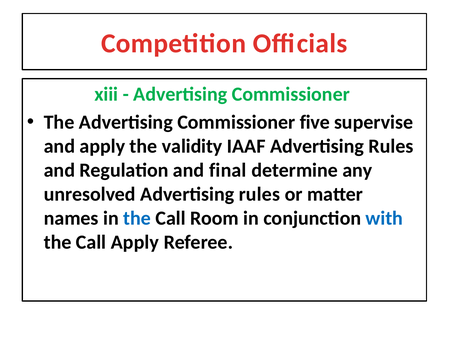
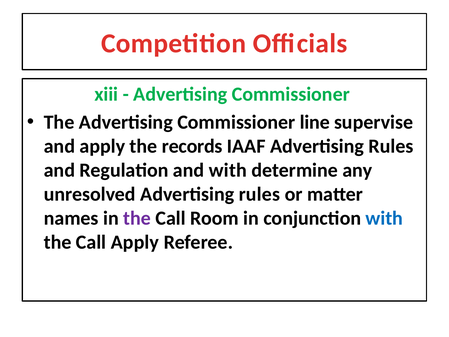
five: five -> line
validity: validity -> records
and final: final -> with
the at (137, 218) colour: blue -> purple
